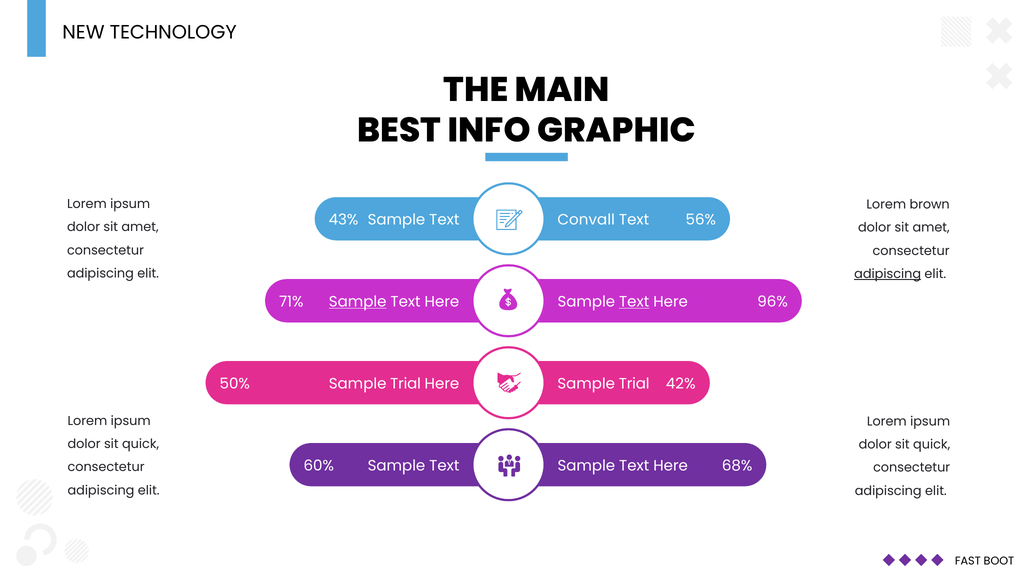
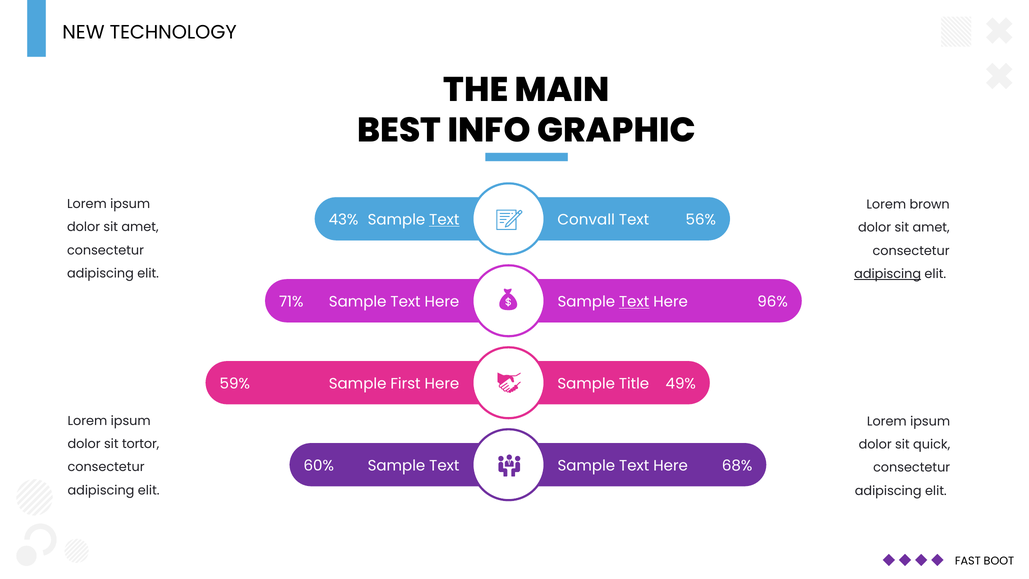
Text at (444, 220) underline: none -> present
Sample at (358, 302) underline: present -> none
50%: 50% -> 59%
Trial at (406, 384): Trial -> First
Trial at (634, 384): Trial -> Title
42%: 42% -> 49%
quick at (141, 444): quick -> tortor
